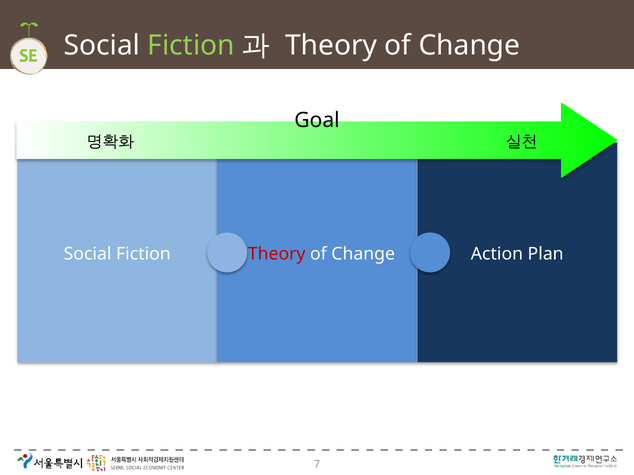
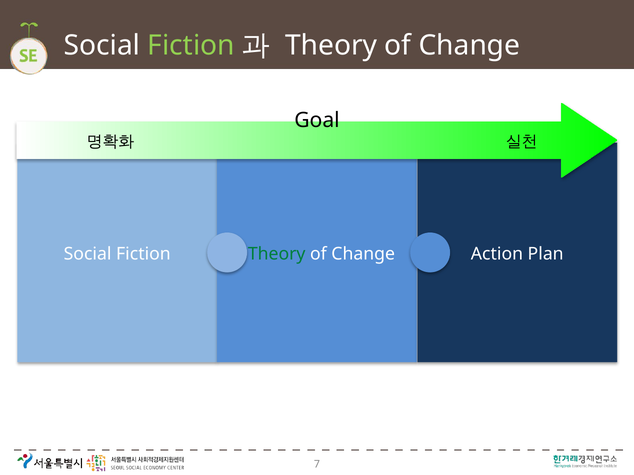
Theory at (277, 254) colour: red -> green
